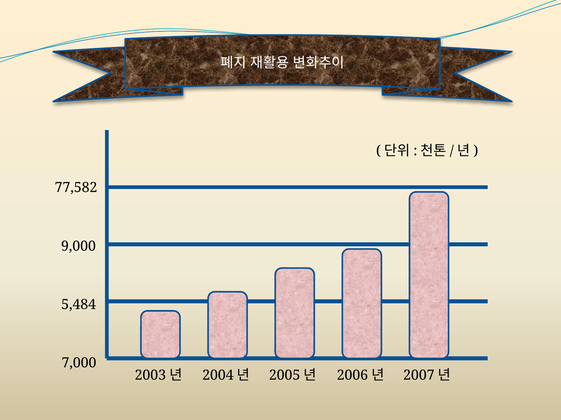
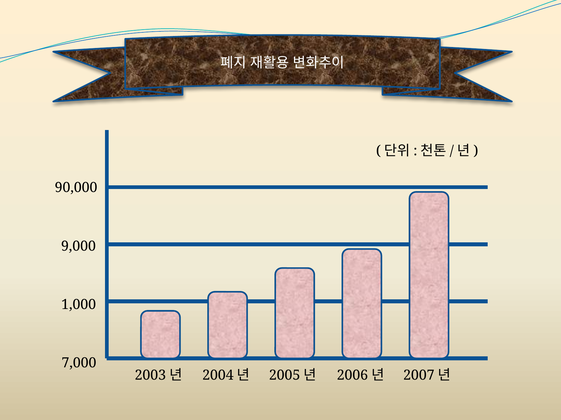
77,582: 77,582 -> 90,000
5,484: 5,484 -> 1,000
